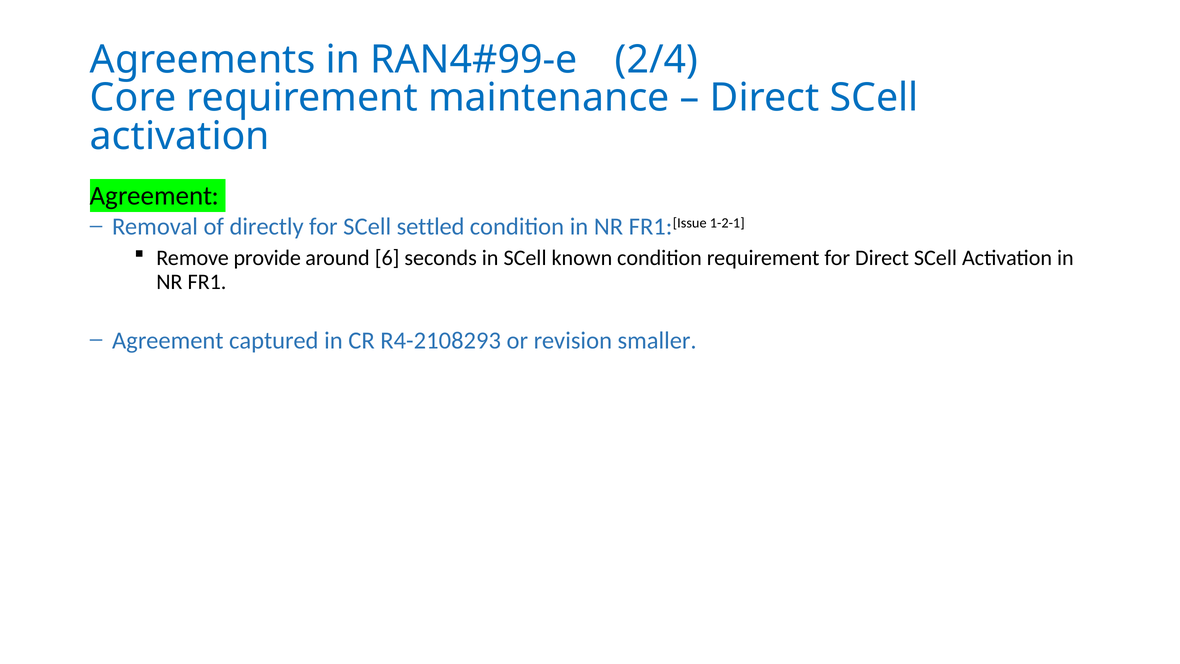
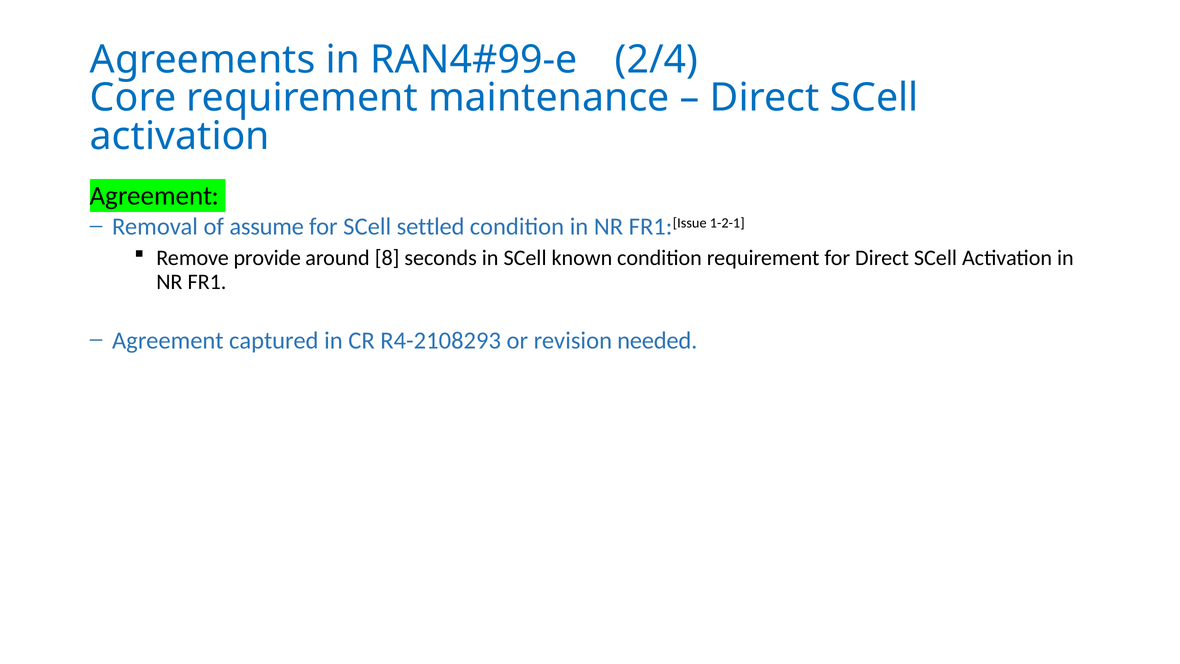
directly: directly -> assume
6: 6 -> 8
smaller: smaller -> needed
